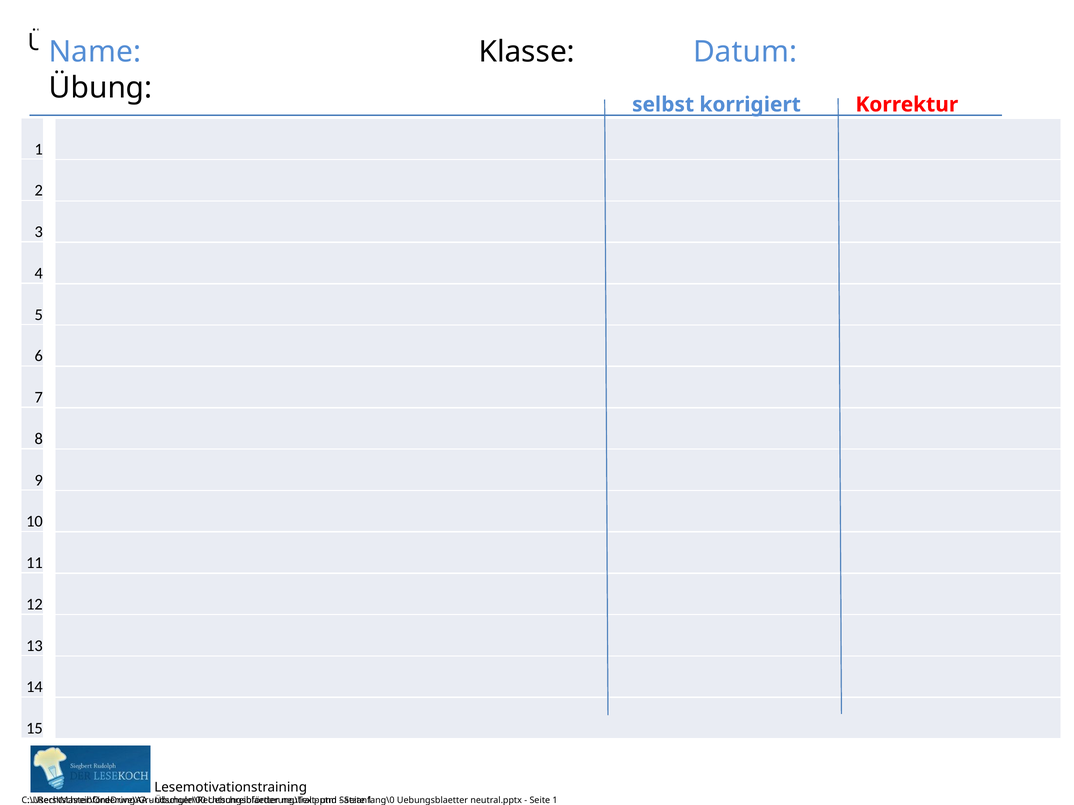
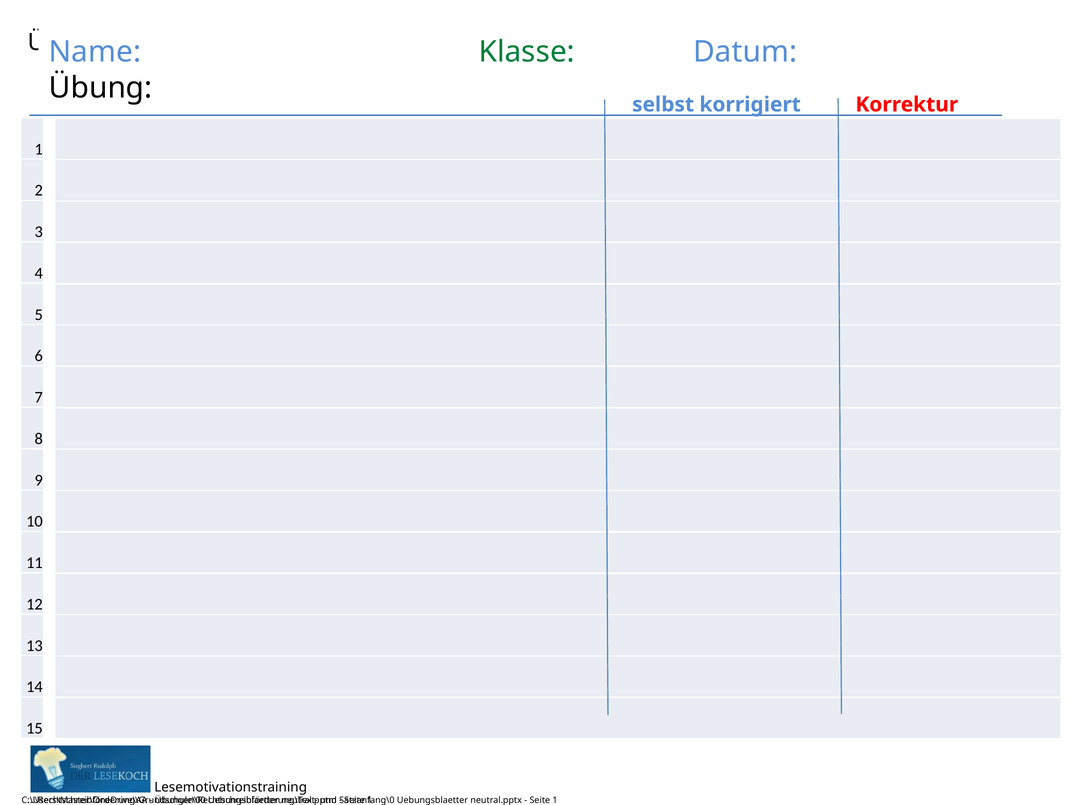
Klasse colour: black -> green
